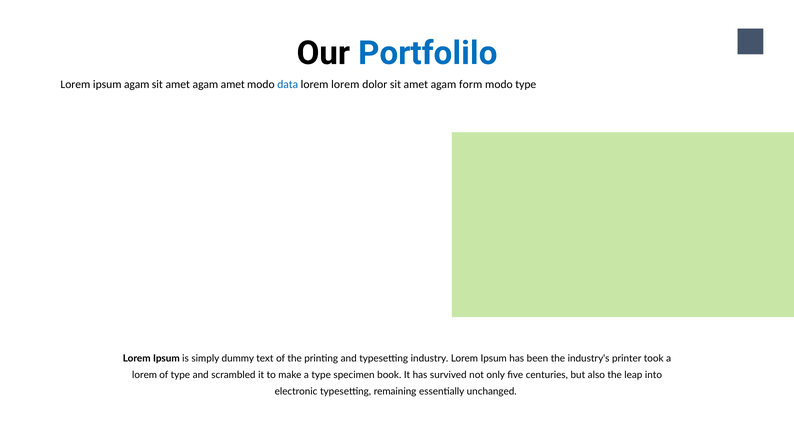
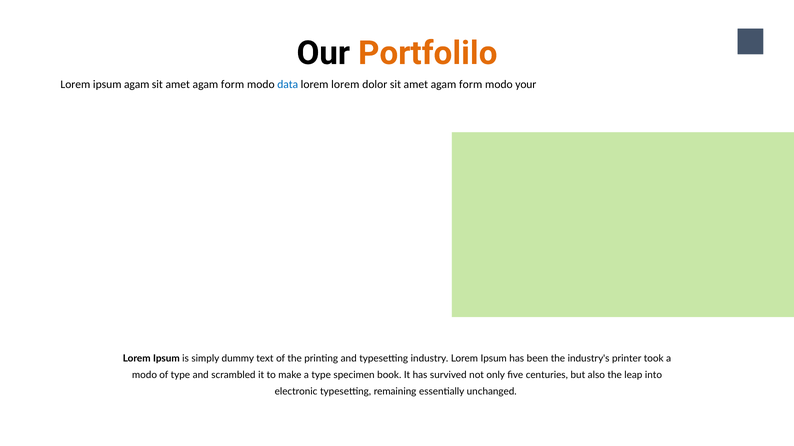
Portfolilo colour: blue -> orange
amet at (233, 85): amet -> form
modo type: type -> your
lorem at (145, 375): lorem -> modo
